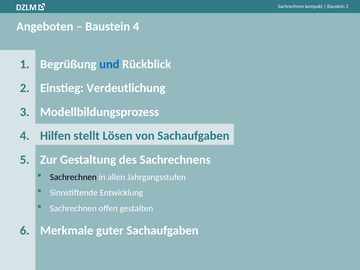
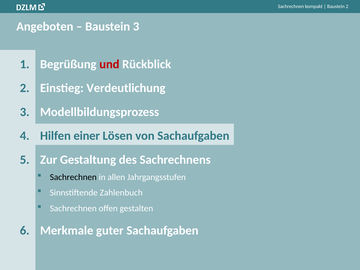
Baustein 4: 4 -> 3
und colour: blue -> red
stellt: stellt -> einer
Entwicklung: Entwicklung -> Zahlenbuch
